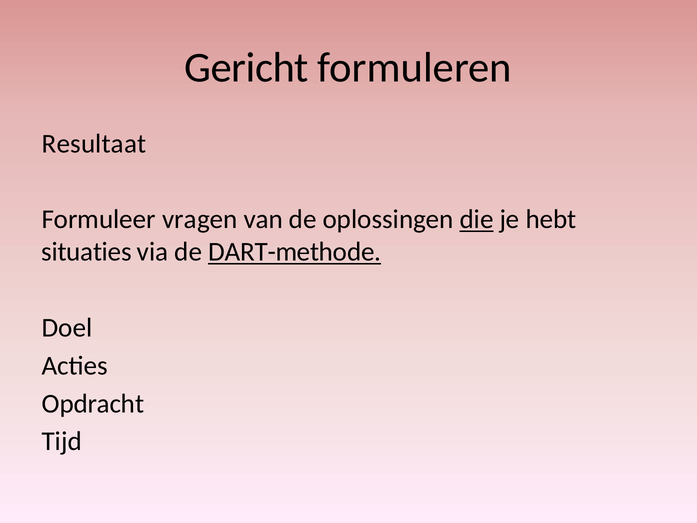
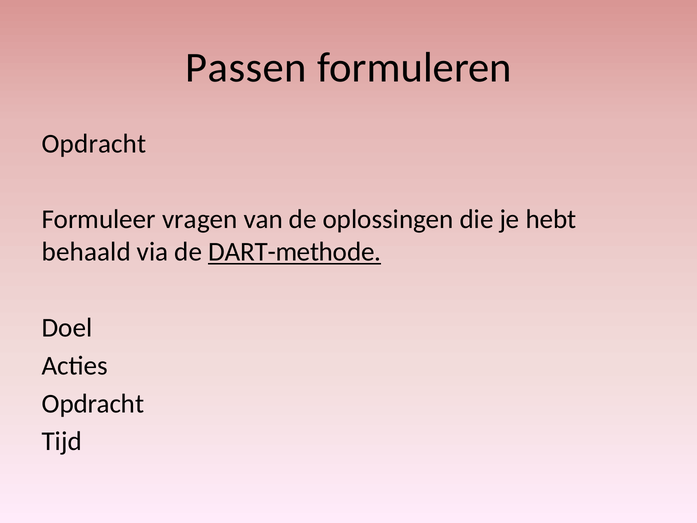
Gericht: Gericht -> Passen
Resultaat at (94, 144): Resultaat -> Opdracht
die underline: present -> none
situaties: situaties -> behaald
